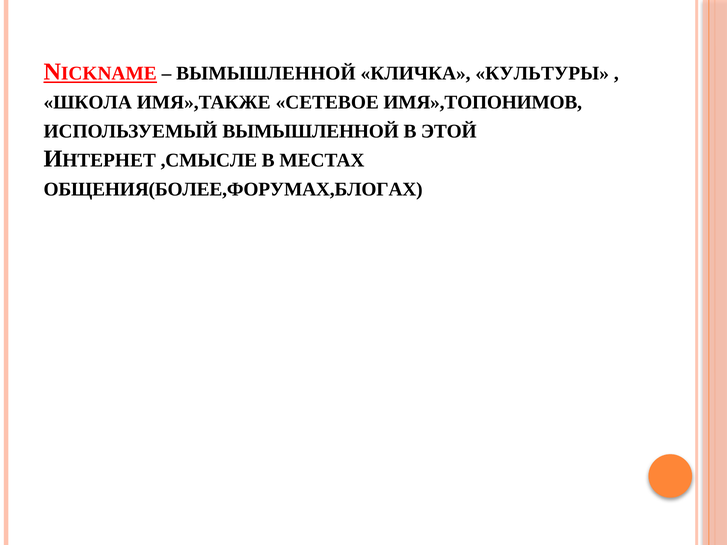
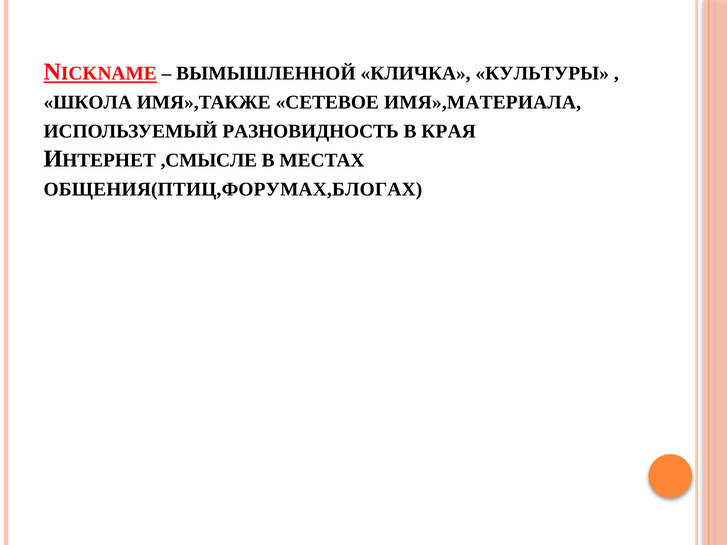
ИМЯ»,ТОПОНИМОВ: ИМЯ»,ТОПОНИМОВ -> ИМЯ»,МАТЕРИАЛА
ИСПОЛЬЗУЕМЫЙ ВЫМЫШЛЕННОЙ: ВЫМЫШЛЕННОЙ -> РАЗНОВИДНОСТЬ
ЭТОЙ: ЭТОЙ -> КРАЯ
ОБЩЕНИЯ(БОЛЕЕ,ФОРУМАХ,БЛОГАХ: ОБЩЕНИЯ(БОЛЕЕ,ФОРУМАХ,БЛОГАХ -> ОБЩЕНИЯ(ПТИЦ,ФОРУМАХ,БЛОГАХ
